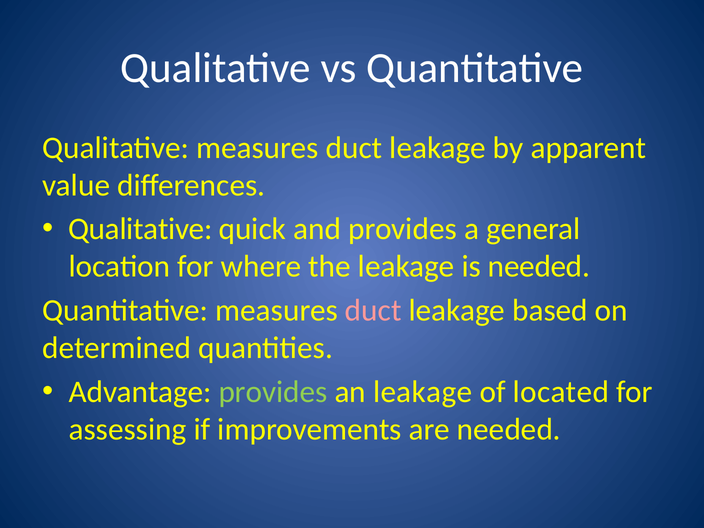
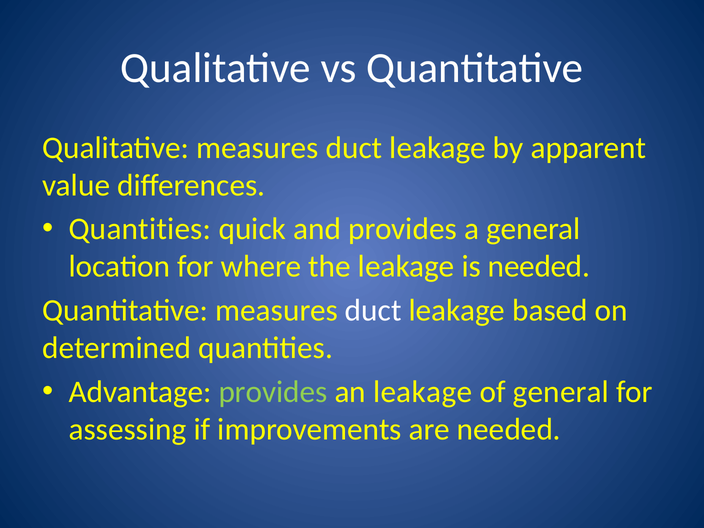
Qualitative at (140, 229): Qualitative -> Quantities
duct at (373, 310) colour: pink -> white
of located: located -> general
